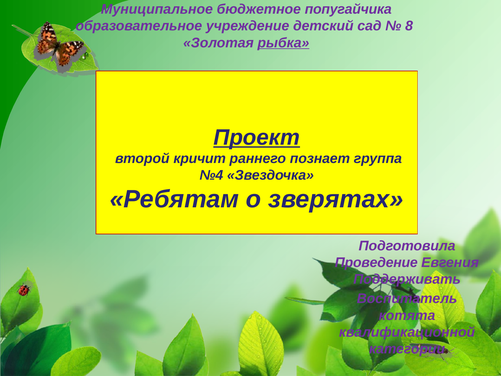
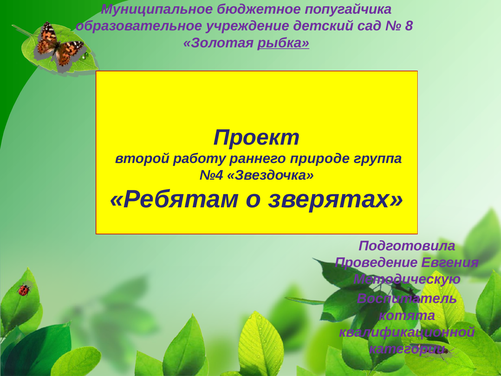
Проект underline: present -> none
кричит: кричит -> работу
познает: познает -> природе
Поддерживать: Поддерживать -> Методическую
